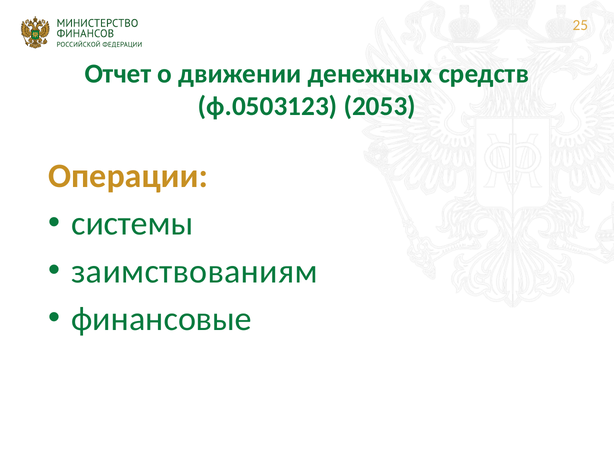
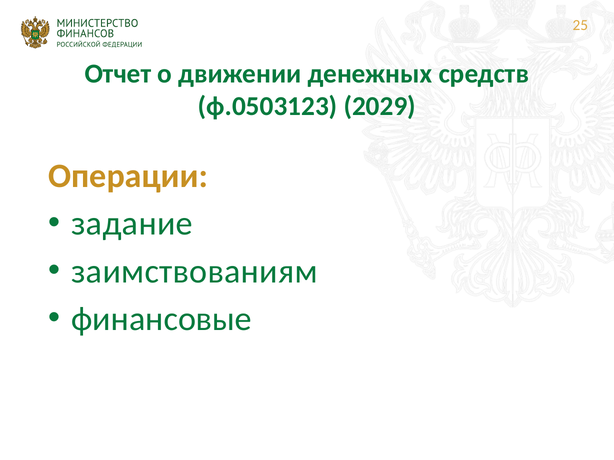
2053: 2053 -> 2029
системы: системы -> задание
